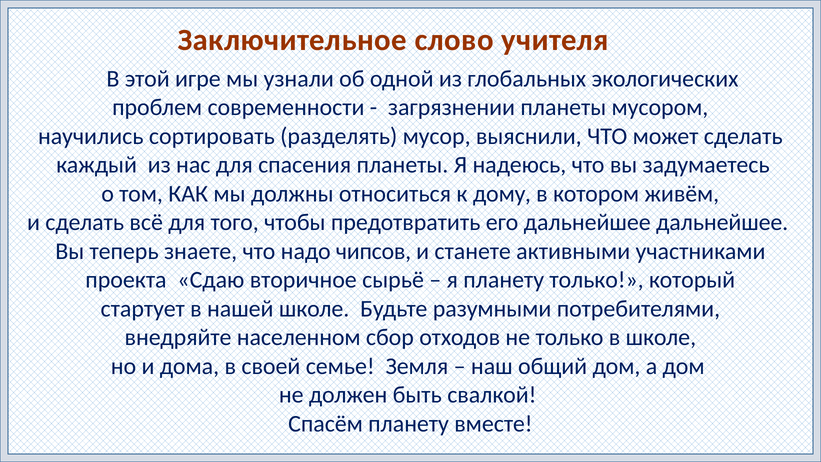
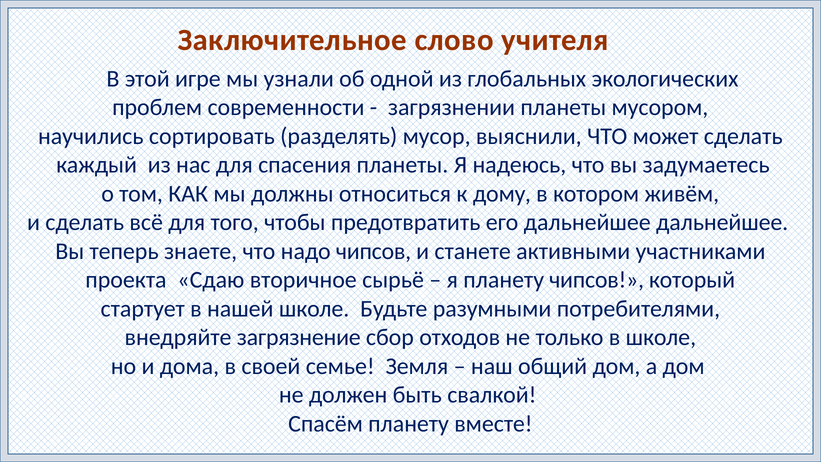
планету только: только -> чипсов
населенном: населенном -> загрязнение
